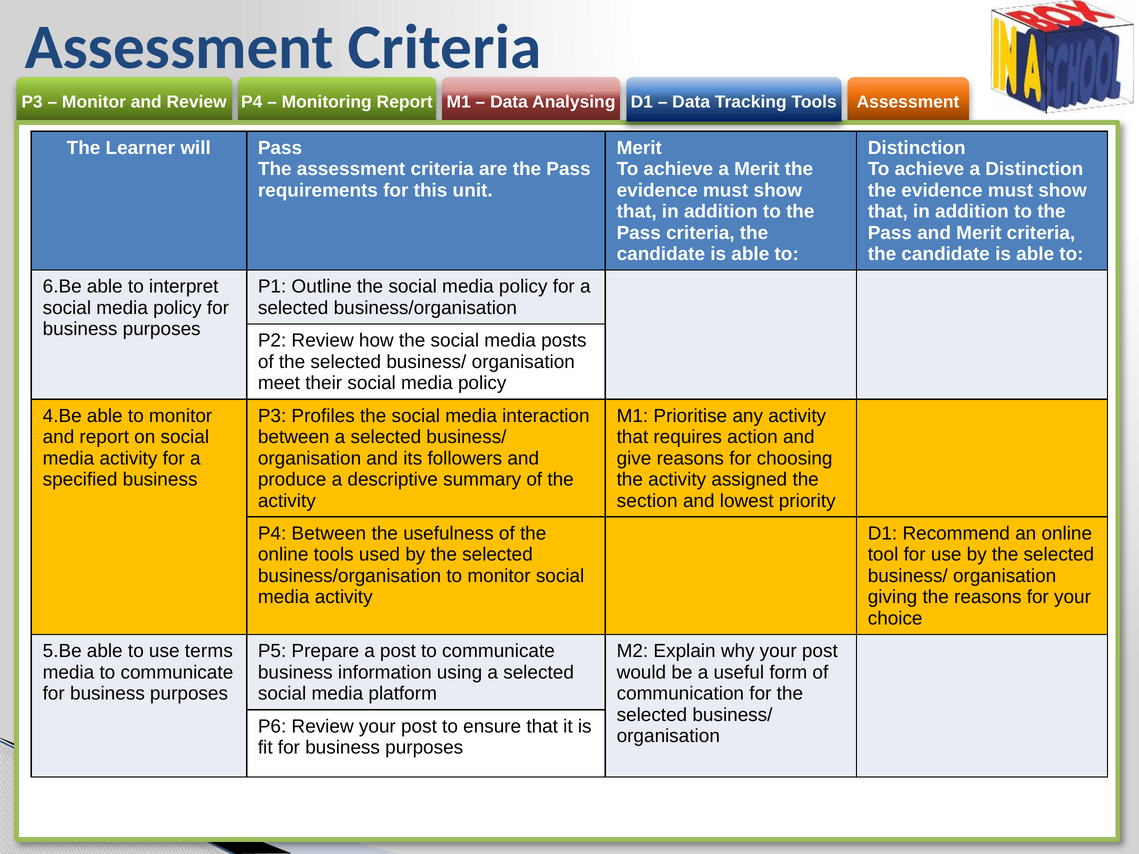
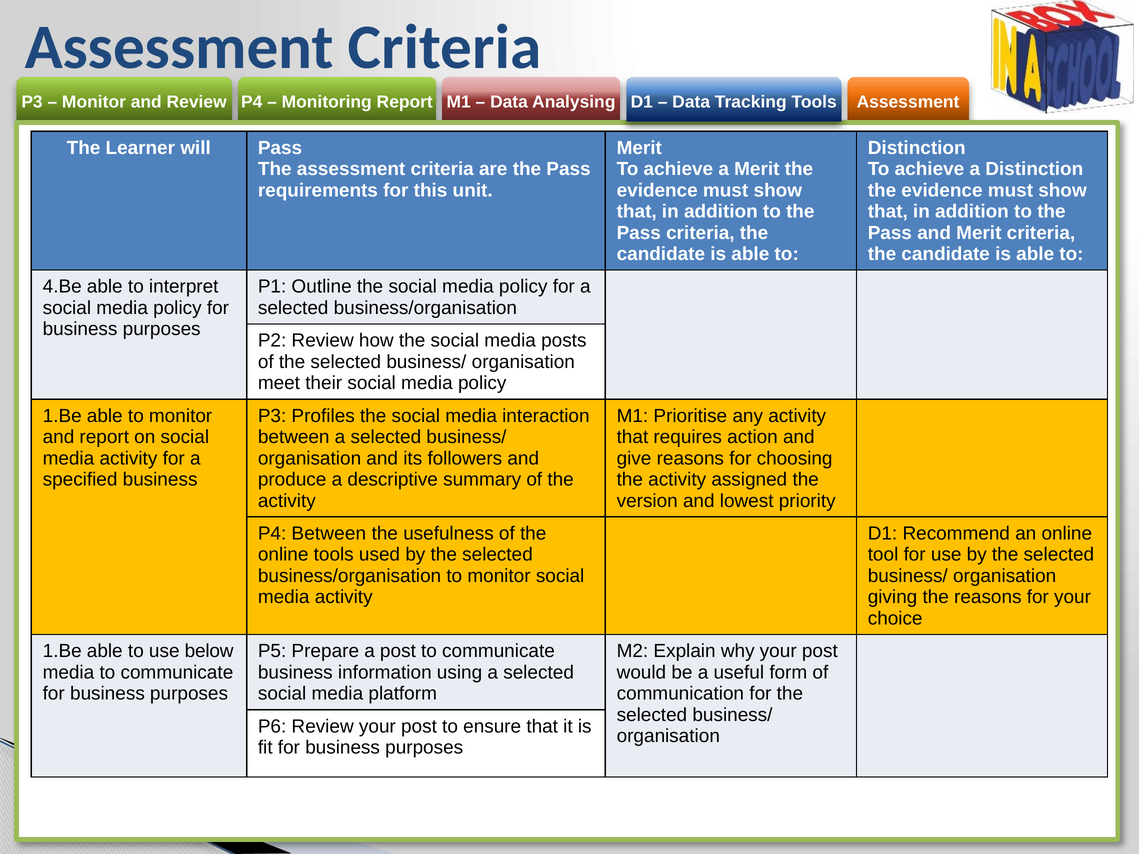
6.Be: 6.Be -> 4.Be
4.Be at (62, 416): 4.Be -> 1.Be
section: section -> version
5.Be at (62, 651): 5.Be -> 1.Be
terms: terms -> below
